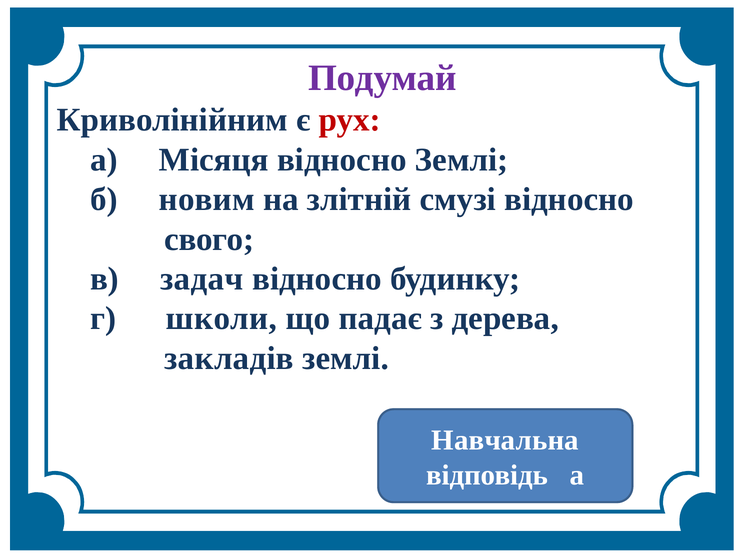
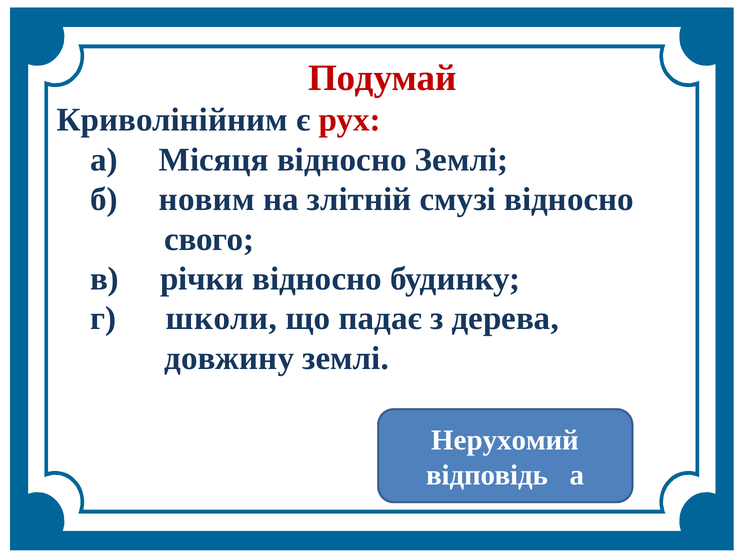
Подумай colour: purple -> red
задач: задач -> річки
закладів: закладів -> довжину
Навчальна: Навчальна -> Нерухомий
